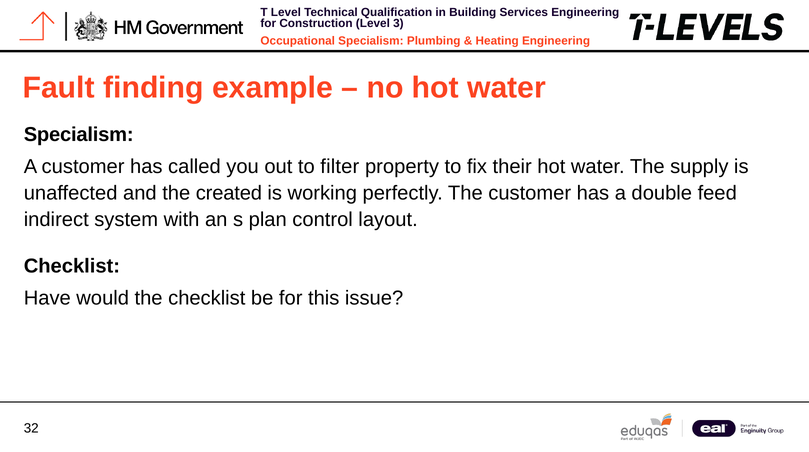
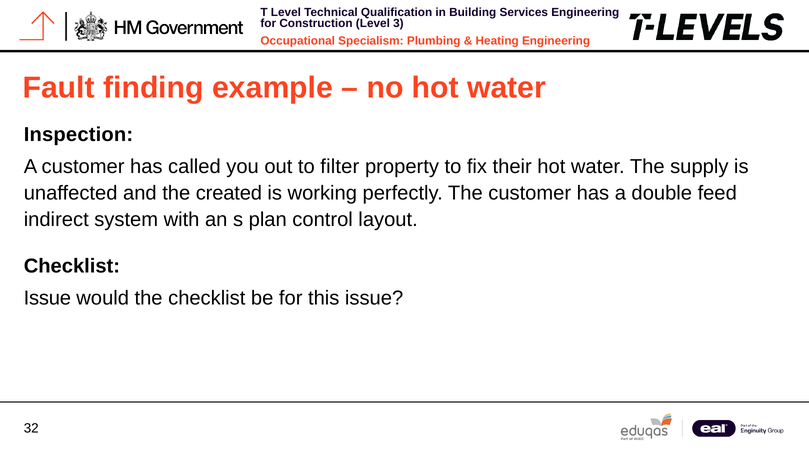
Specialism at (79, 135): Specialism -> Inspection
Have at (47, 298): Have -> Issue
